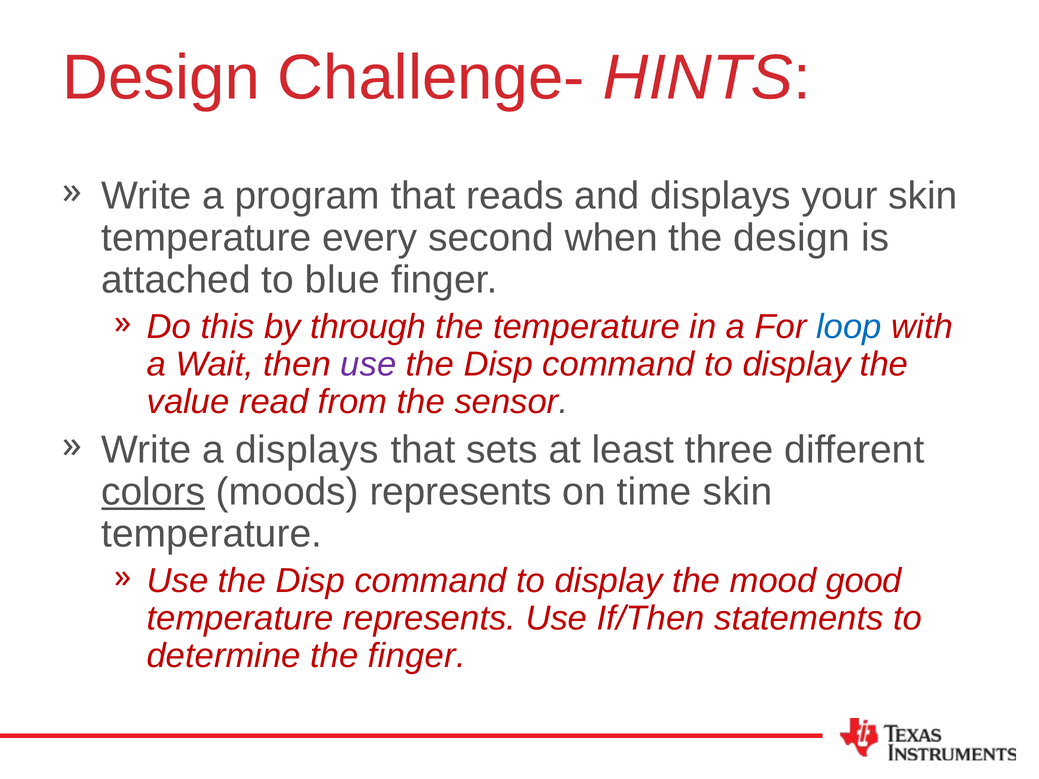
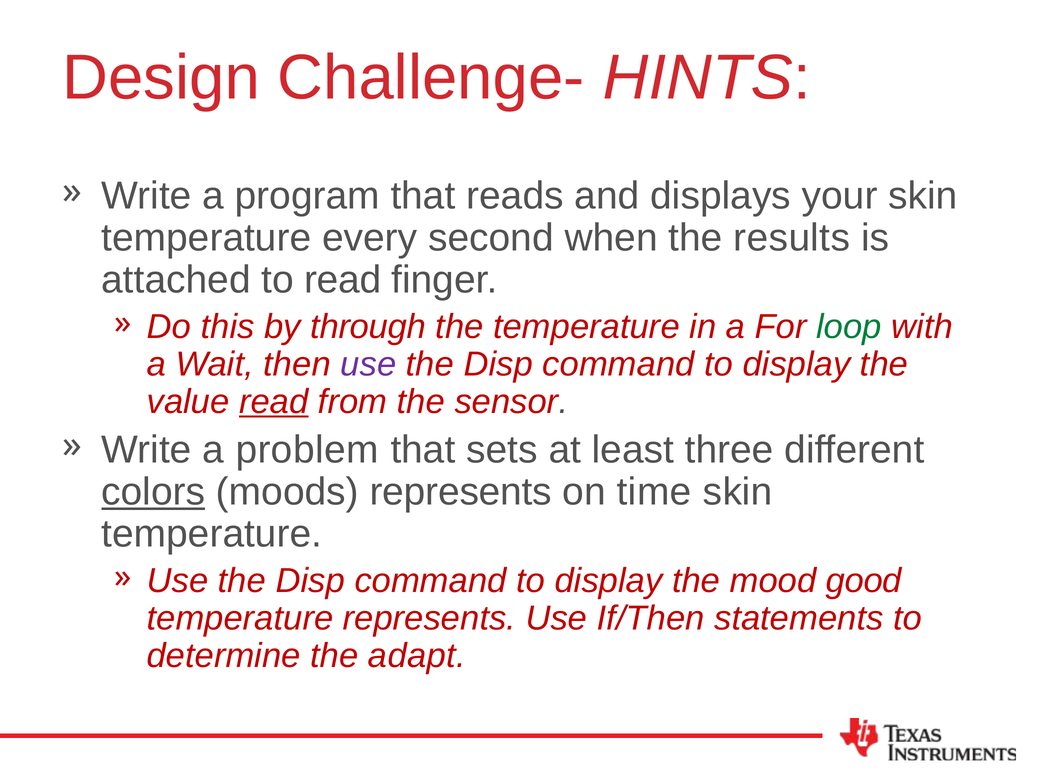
the design: design -> results
to blue: blue -> read
loop colour: blue -> green
read at (274, 402) underline: none -> present
a displays: displays -> problem
the finger: finger -> adapt
